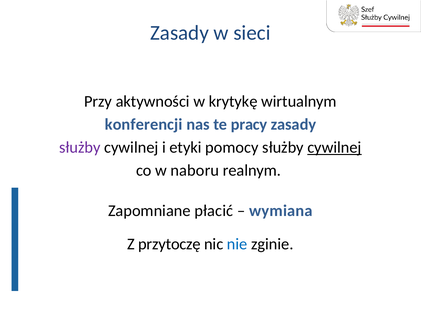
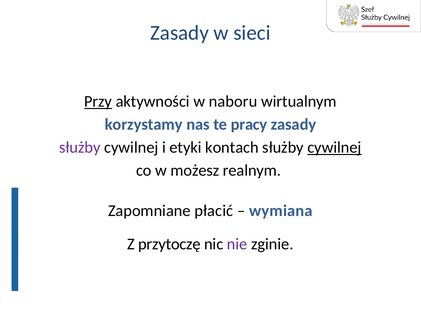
Przy underline: none -> present
krytykę: krytykę -> naboru
konferencji: konferencji -> korzystamy
pomocy: pomocy -> kontach
naboru: naboru -> możesz
nie colour: blue -> purple
